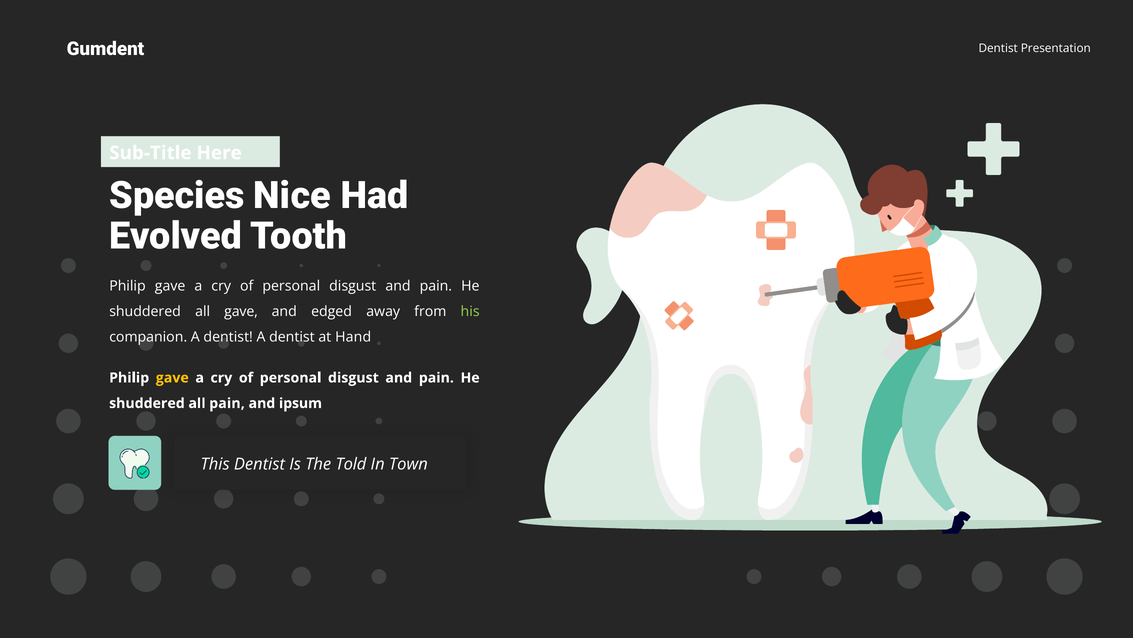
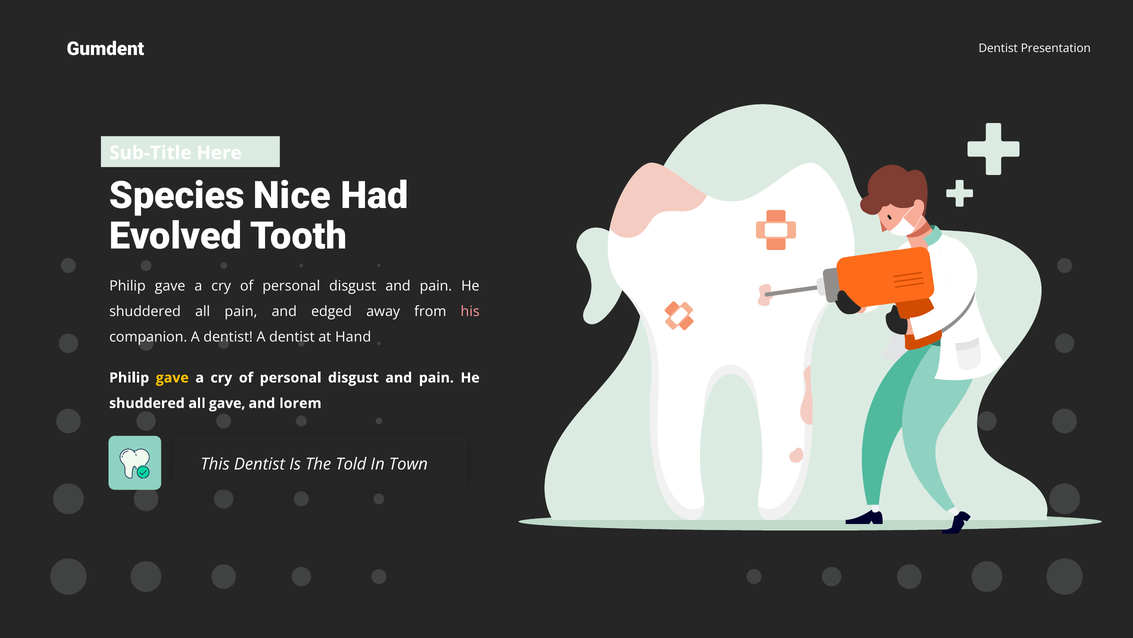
all gave: gave -> pain
his colour: light green -> pink
all pain: pain -> gave
ipsum: ipsum -> lorem
